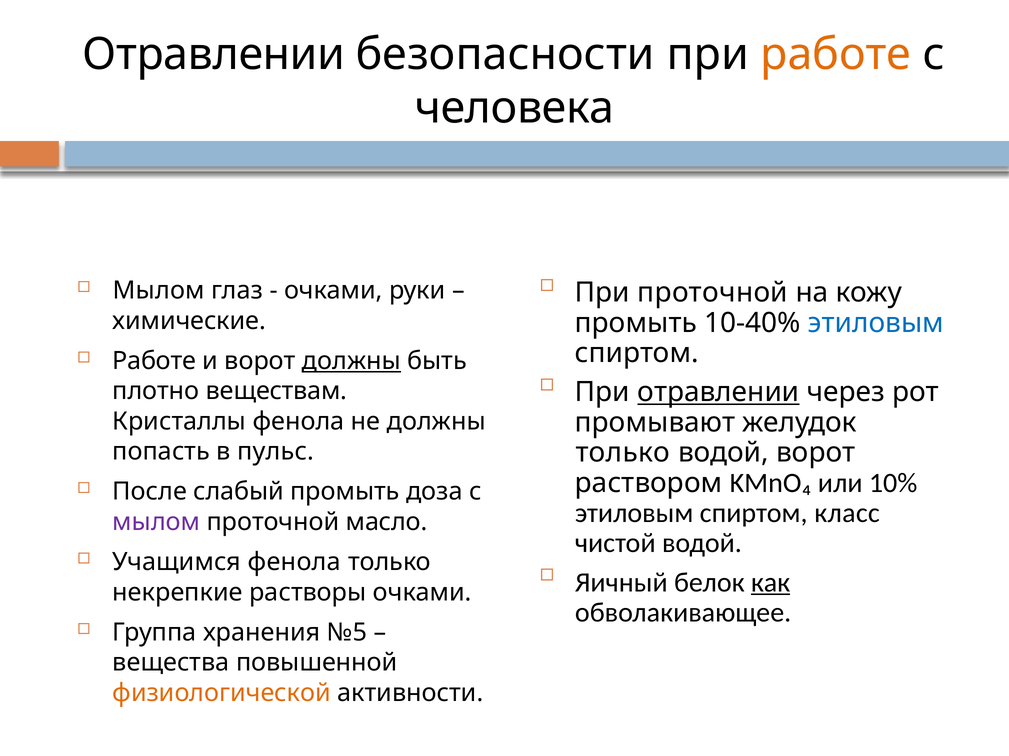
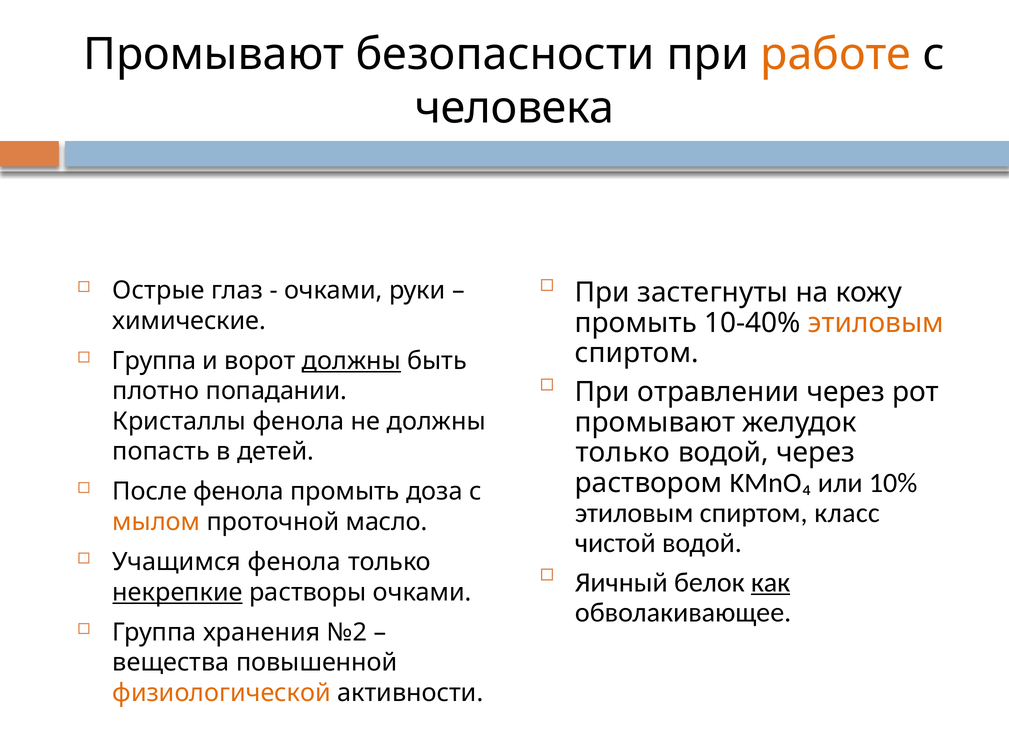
Отравлении at (214, 54): Отравлении -> Промывают
При проточной: проточной -> застегнуты
Мылом at (159, 291): Мылом -> Острые
этиловым at (876, 323) colour: blue -> orange
Работе at (154, 361): Работе -> Группа
отравлении at (718, 392) underline: present -> none
веществам: веществам -> попадании
пульс: пульс -> детей
водой ворот: ворот -> через
После слабый: слабый -> фенола
мылом at (156, 522) colour: purple -> orange
некрепкие underline: none -> present
№5: №5 -> №2
